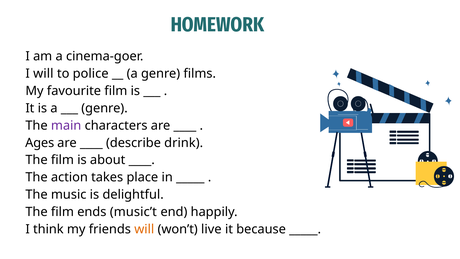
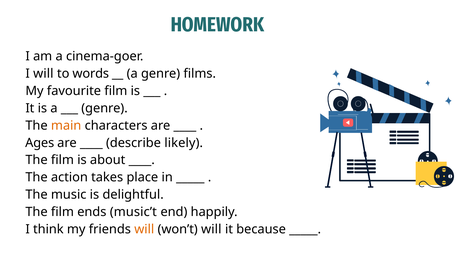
police: police -> words
main colour: purple -> orange
drink: drink -> likely
won’t live: live -> will
